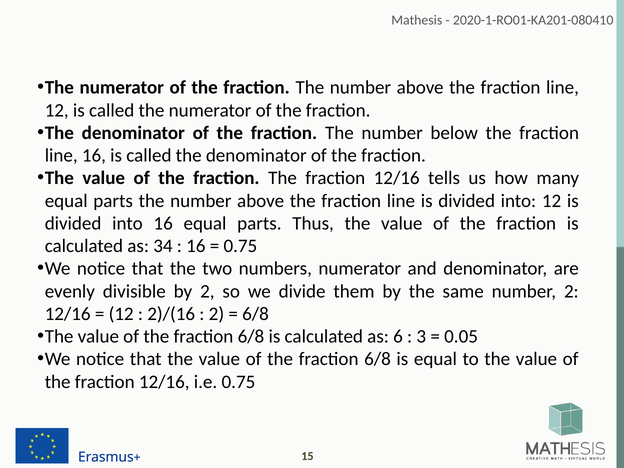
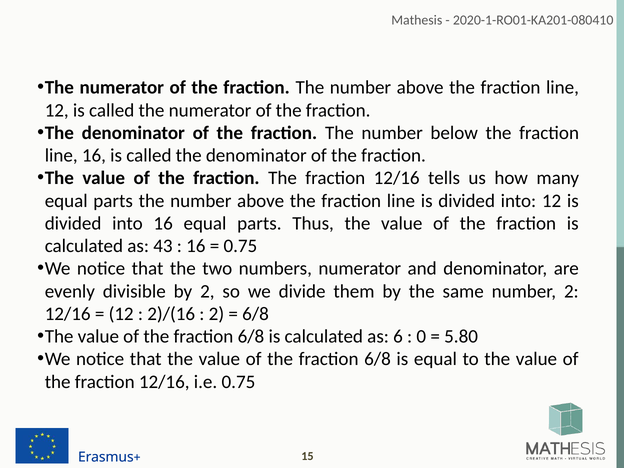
34: 34 -> 43
3: 3 -> 0
0.05: 0.05 -> 5.80
